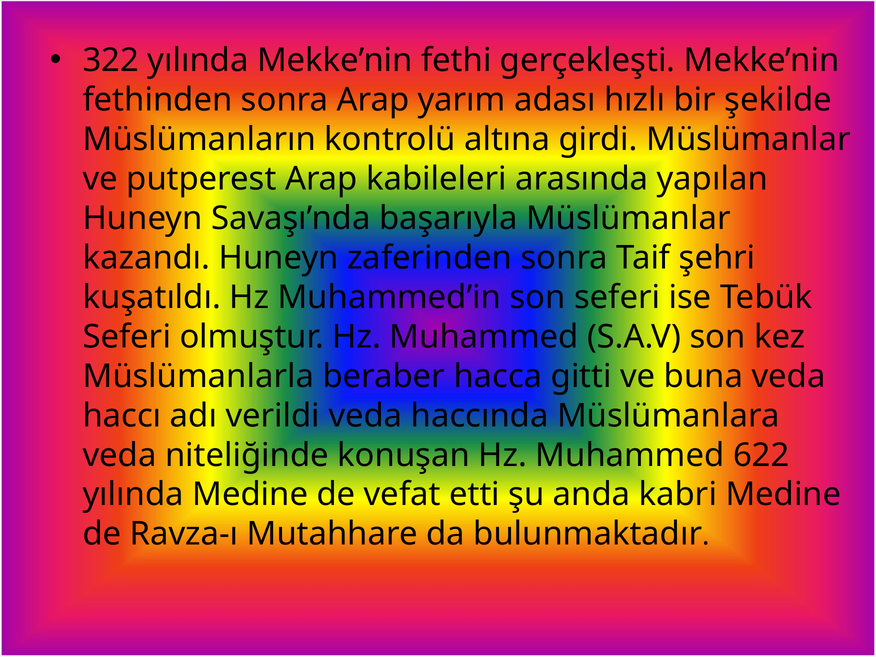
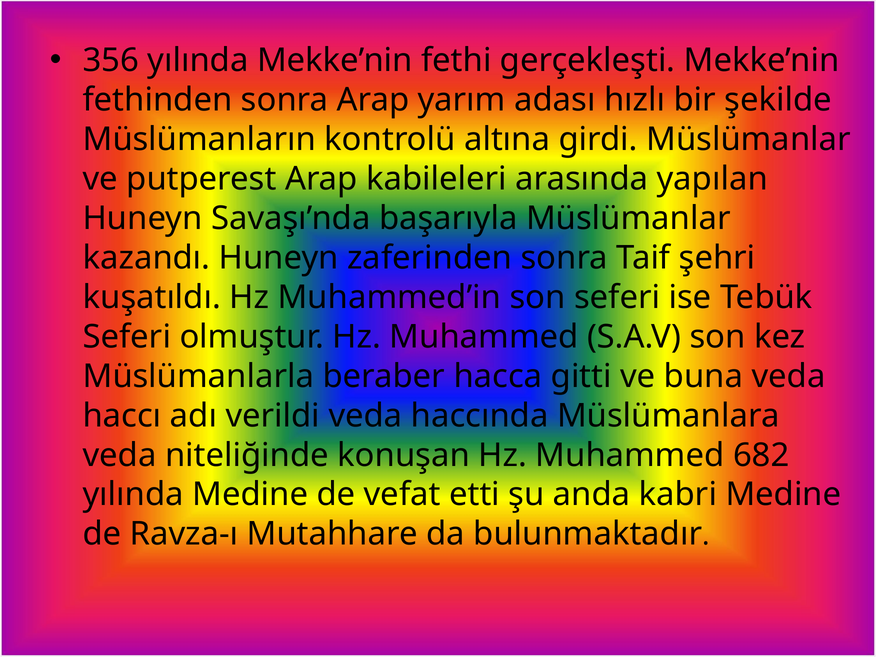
322: 322 -> 356
622: 622 -> 682
